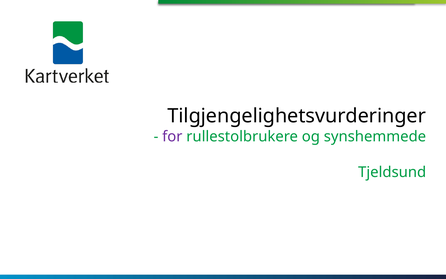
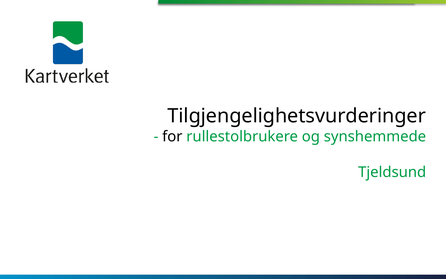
for colour: purple -> black
